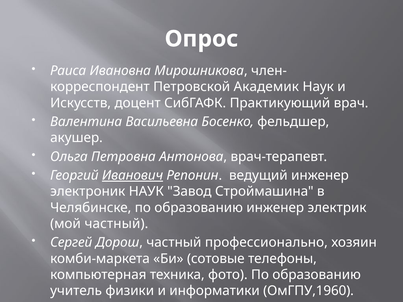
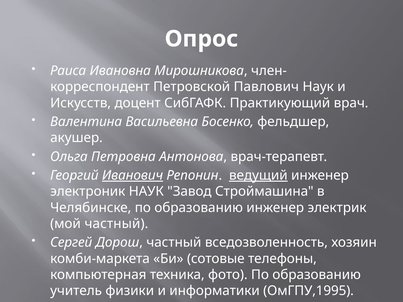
Академик: Академик -> Павлович
ведущий underline: none -> present
профессионально: профессионально -> вседозволенность
ОмГПУ,1960: ОмГПУ,1960 -> ОмГПУ,1995
